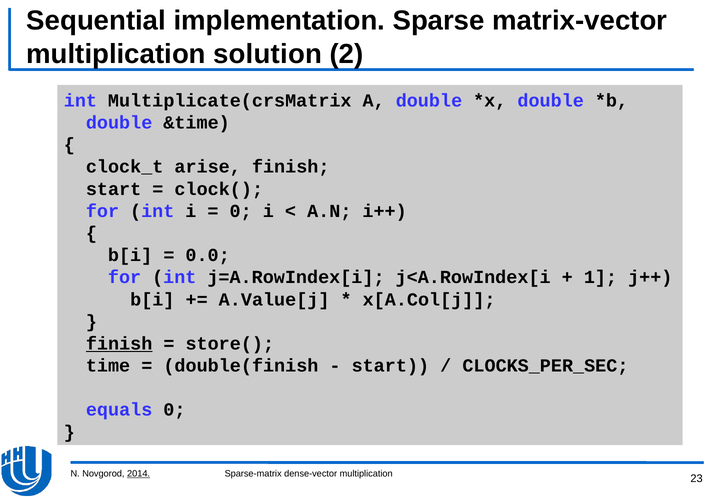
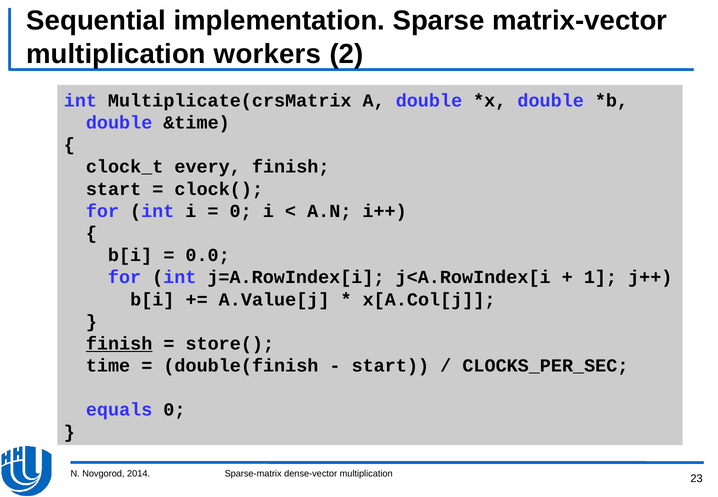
solution: solution -> workers
arise: arise -> every
2014 underline: present -> none
